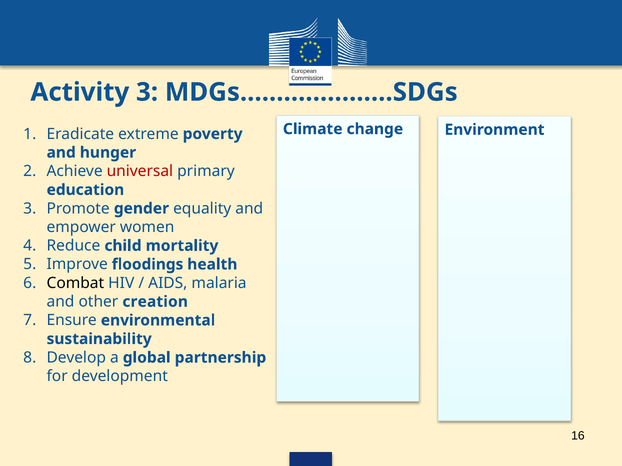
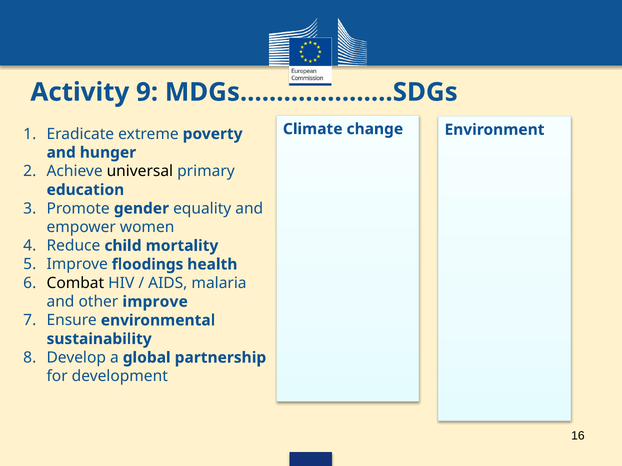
Activity 3: 3 -> 9
universal colour: red -> black
other creation: creation -> improve
